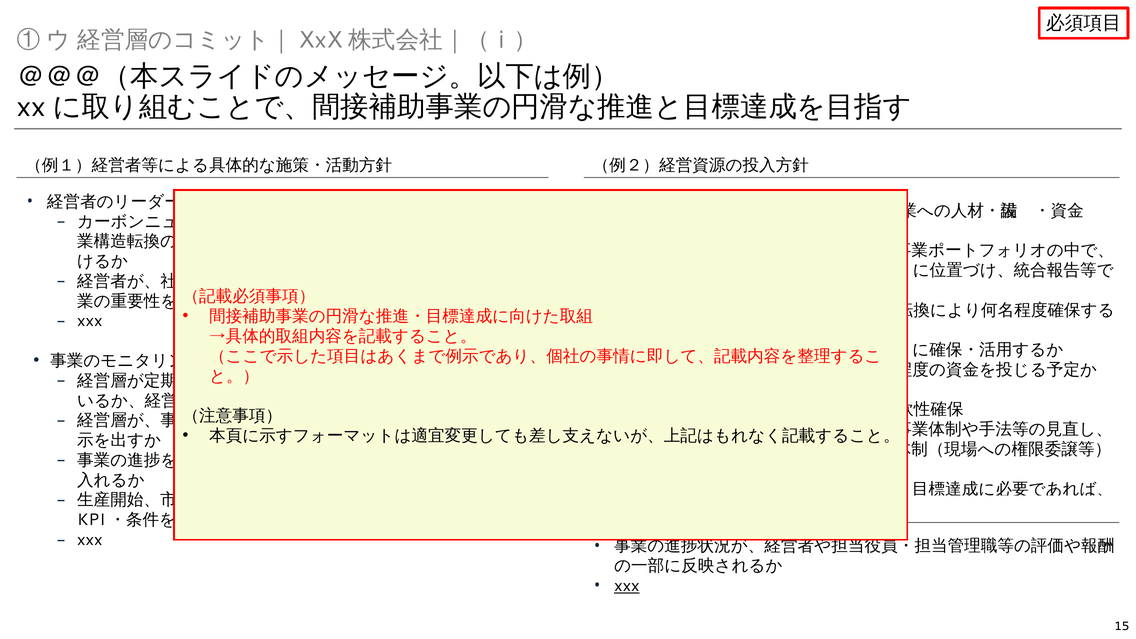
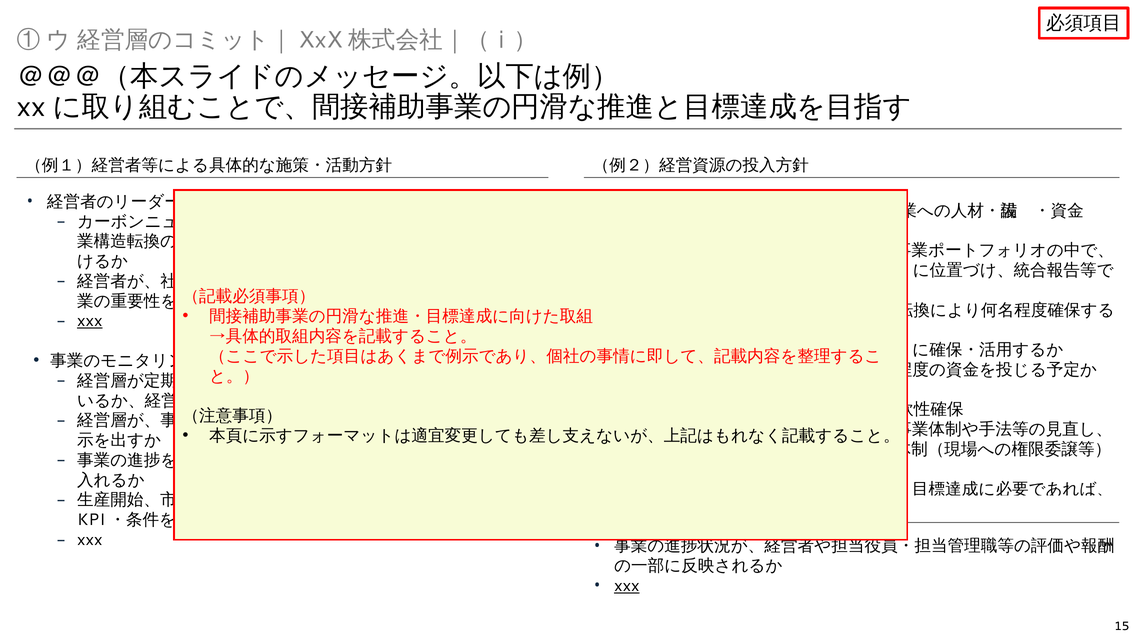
xxx at (90, 321) underline: none -> present
